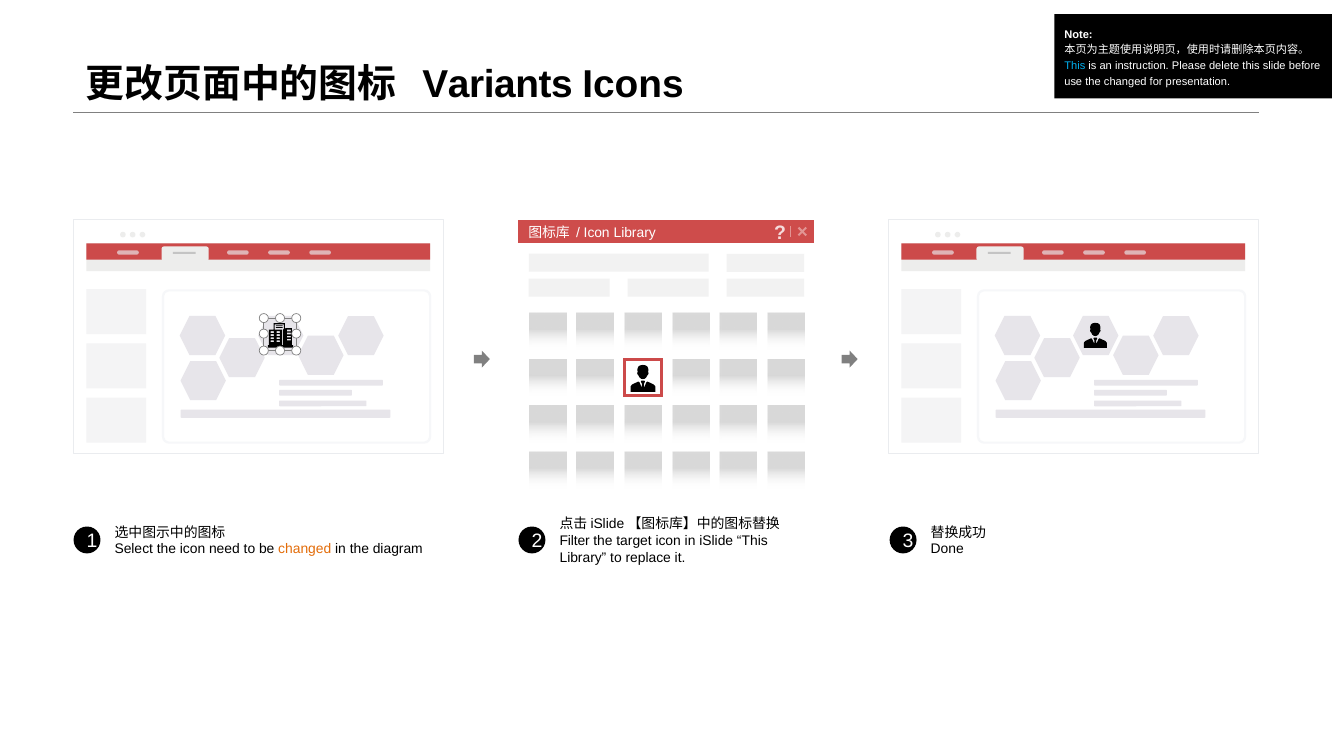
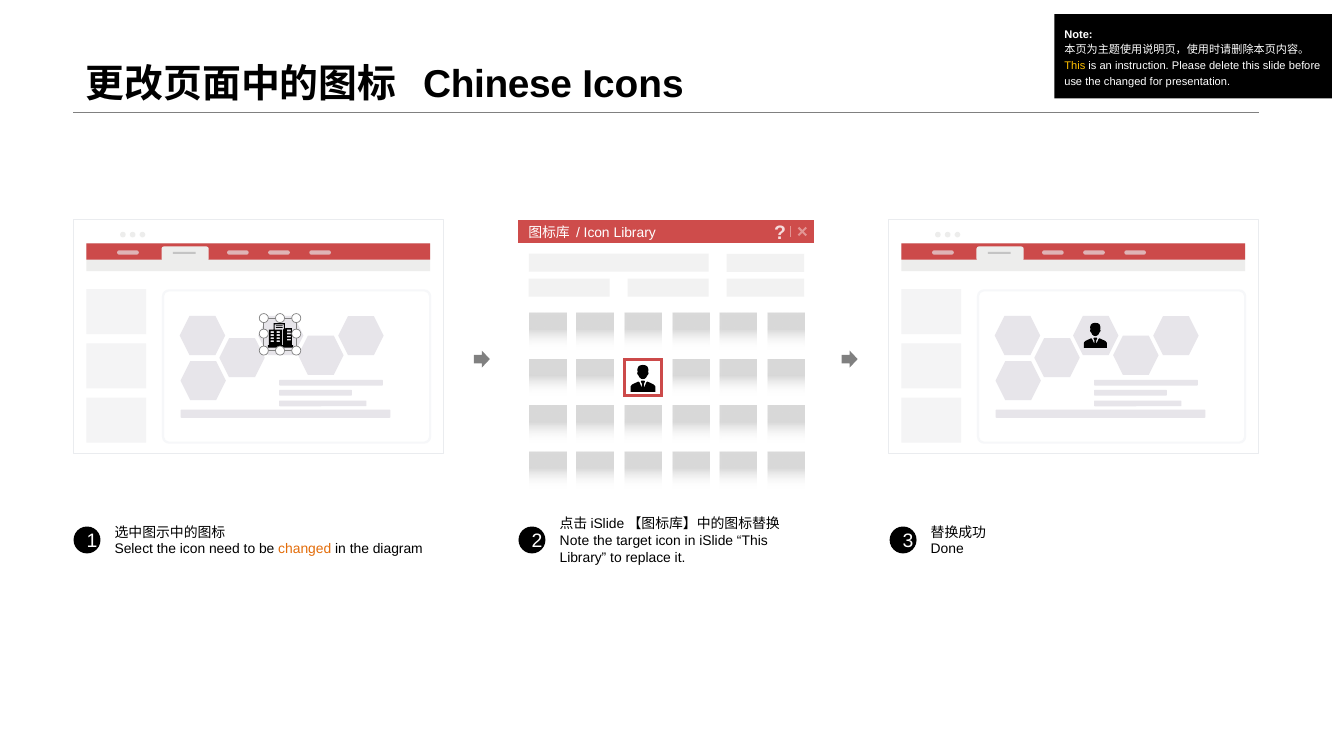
This at (1075, 66) colour: light blue -> yellow
Variants: Variants -> Chinese
Filter at (575, 541): Filter -> Note
